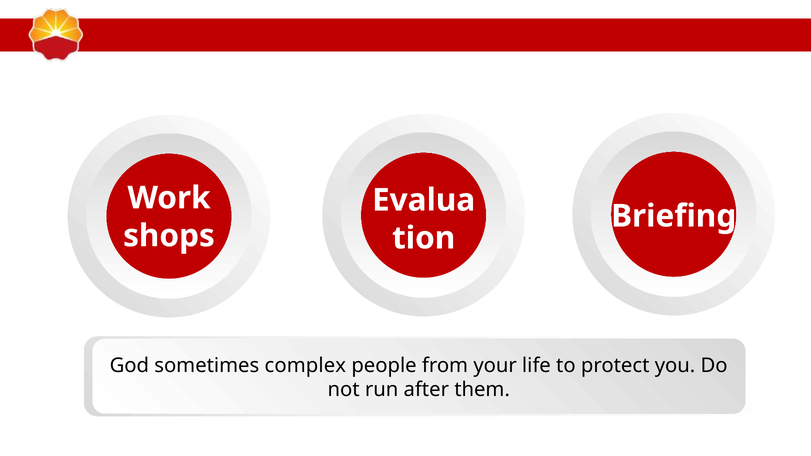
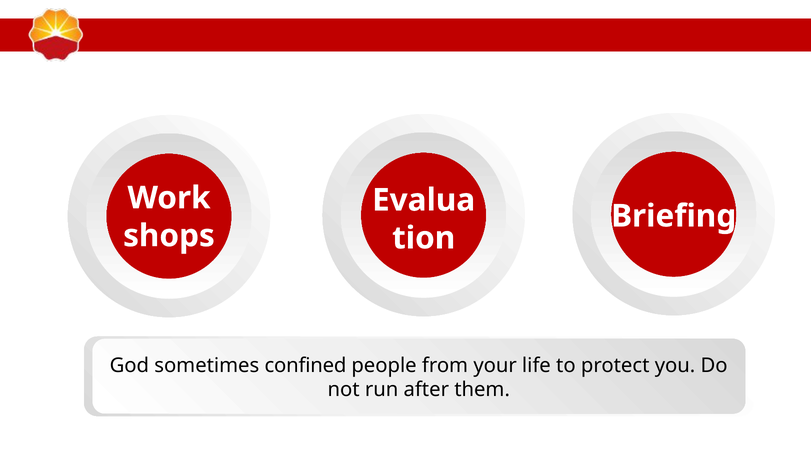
complex: complex -> confined
